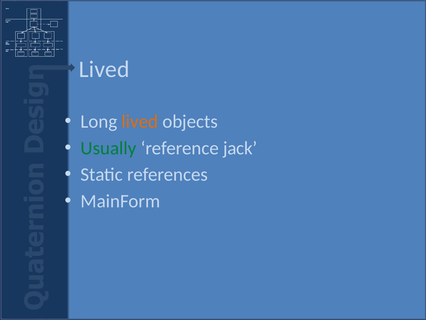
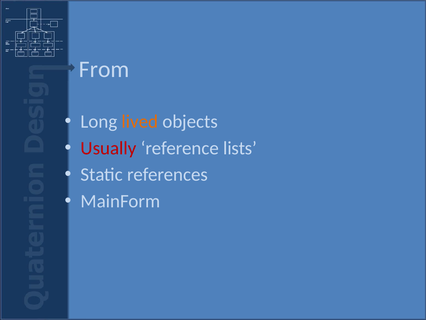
Lived at (104, 69): Lived -> From
Usually colour: green -> red
jack: jack -> lists
